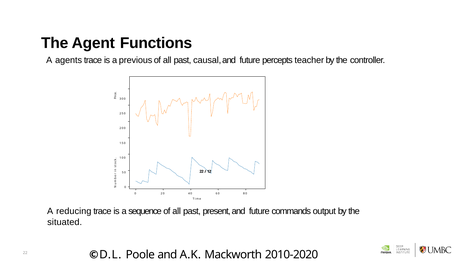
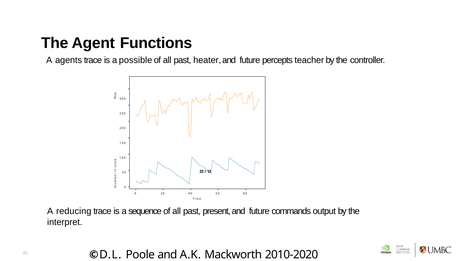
previous: previous -> possible
causal: causal -> heater
situated: situated -> interpret
